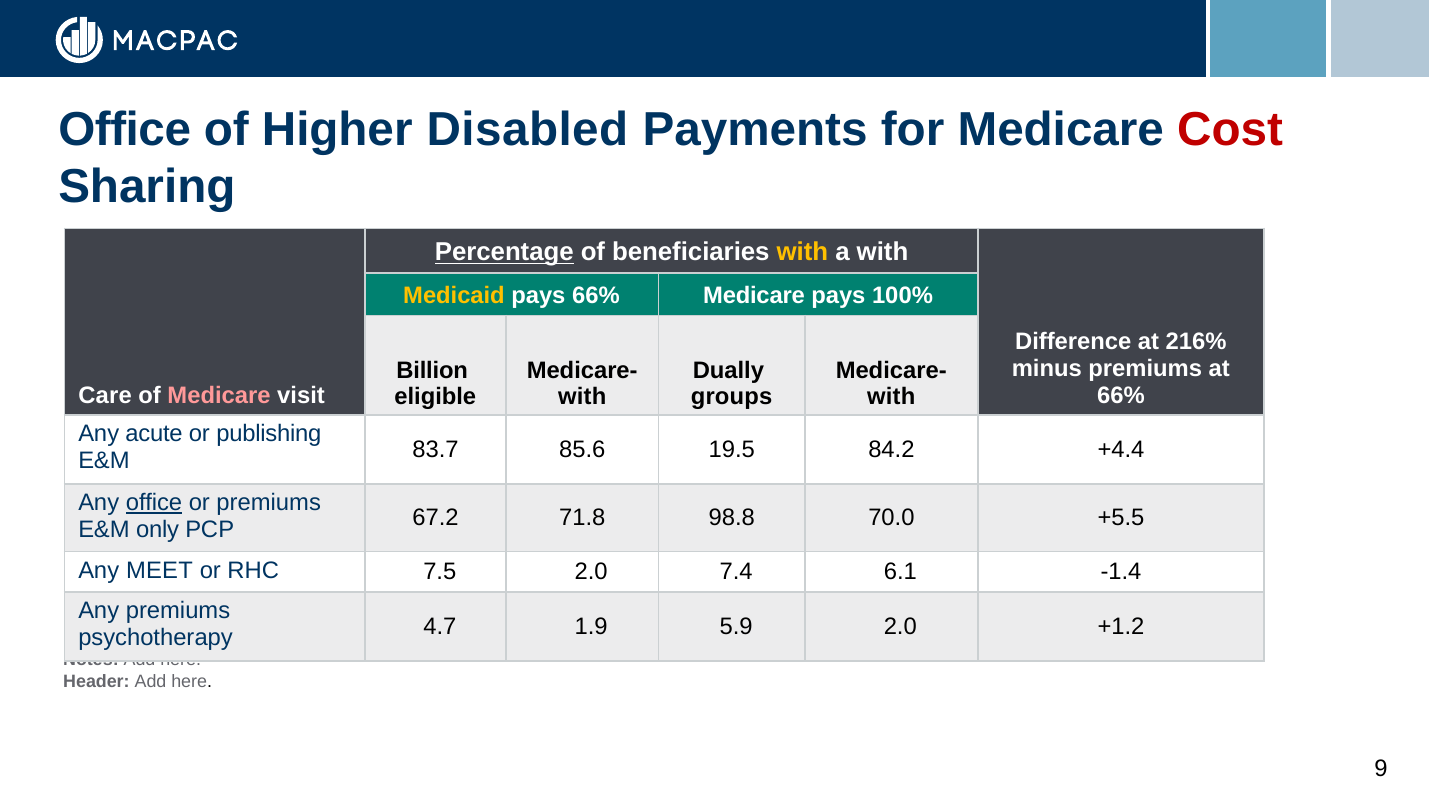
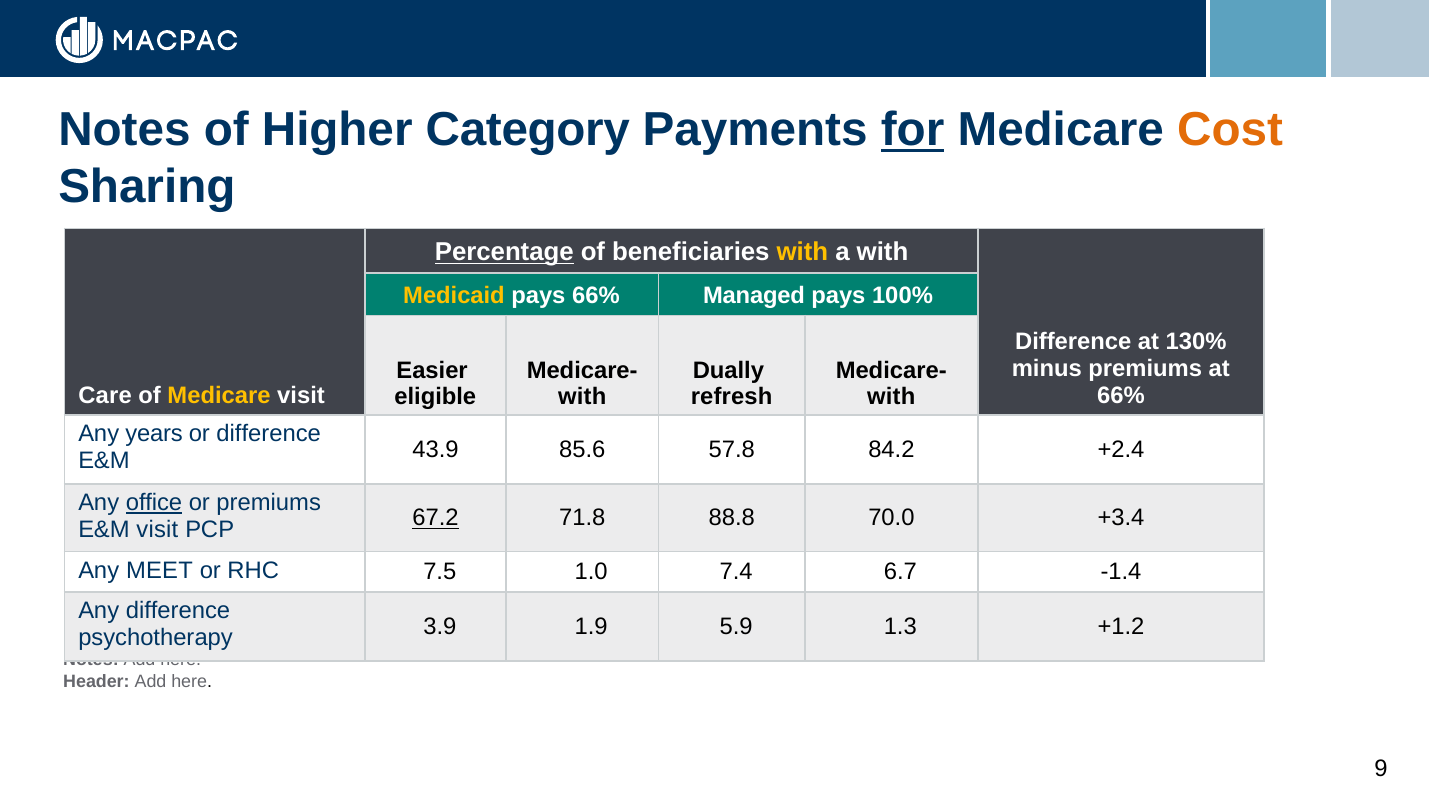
Office at (125, 130): Office -> Notes
Disabled: Disabled -> Category
for underline: none -> present
Cost colour: red -> orange
66% Medicare: Medicare -> Managed
216%: 216% -> 130%
Billion: Billion -> Easier
Medicare at (219, 395) colour: pink -> yellow
groups: groups -> refresh
acute: acute -> years
or publishing: publishing -> difference
83.7: 83.7 -> 43.9
19.5: 19.5 -> 57.8
+4.4: +4.4 -> +2.4
E&M only: only -> visit
67.2 underline: none -> present
98.8: 98.8 -> 88.8
+5.5: +5.5 -> +3.4
7.5 2.0: 2.0 -> 1.0
6.1: 6.1 -> 6.7
Any premiums: premiums -> difference
4.7: 4.7 -> 3.9
5.9 2.0: 2.0 -> 1.3
